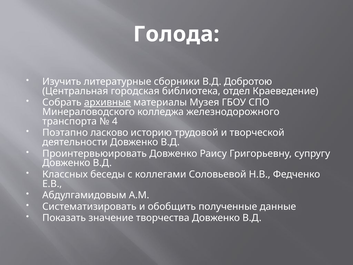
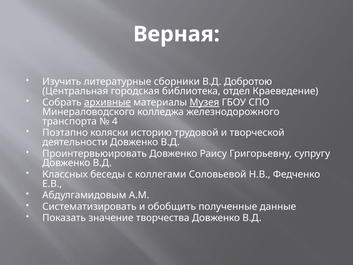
Голода: Голода -> Верная
Музея underline: none -> present
ласково: ласково -> коляски
